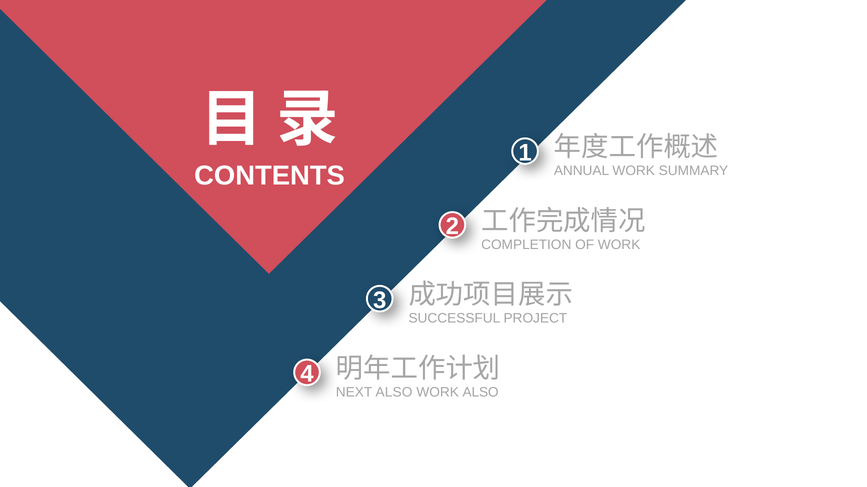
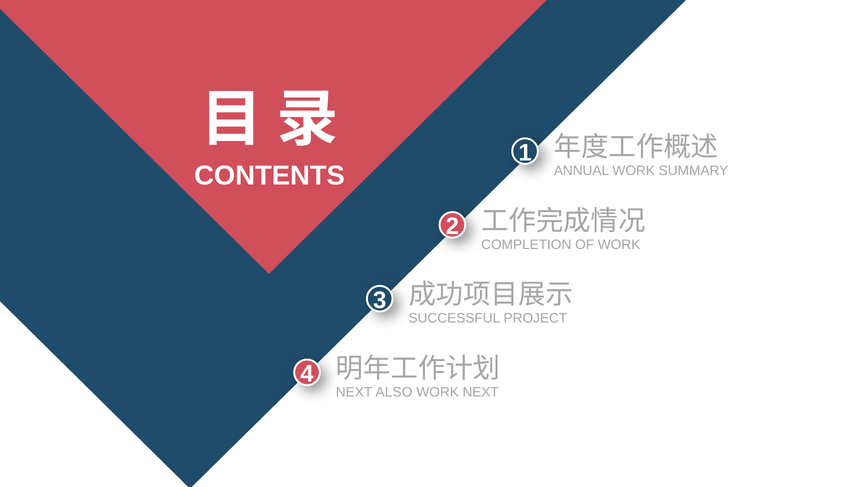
WORK ALSO: ALSO -> NEXT
